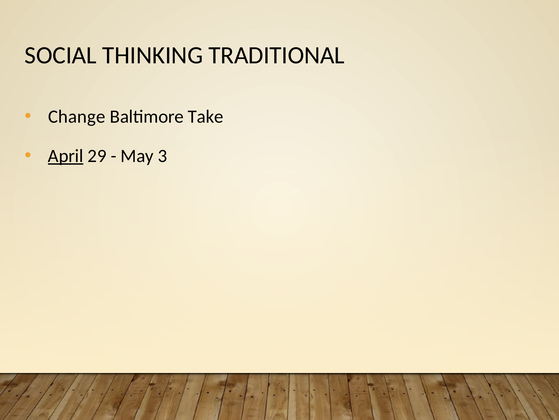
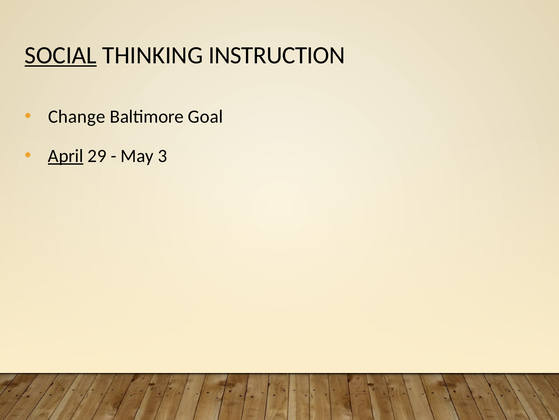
SOCIAL underline: none -> present
TRADITIONAL: TRADITIONAL -> INSTRUCTION
Take: Take -> Goal
